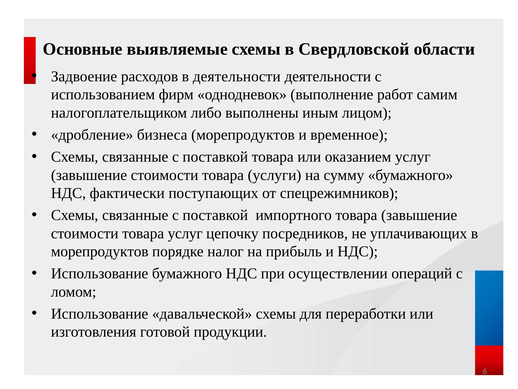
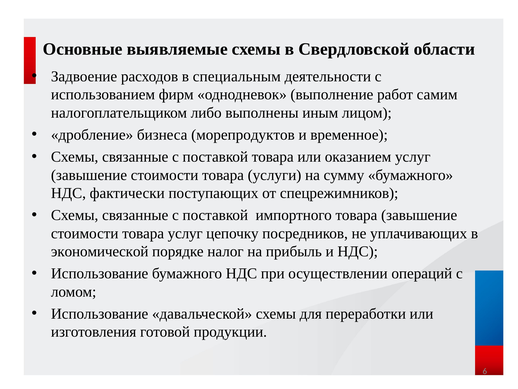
в деятельности: деятельности -> специальным
морепродуктов at (100, 251): морепродуктов -> экономической
